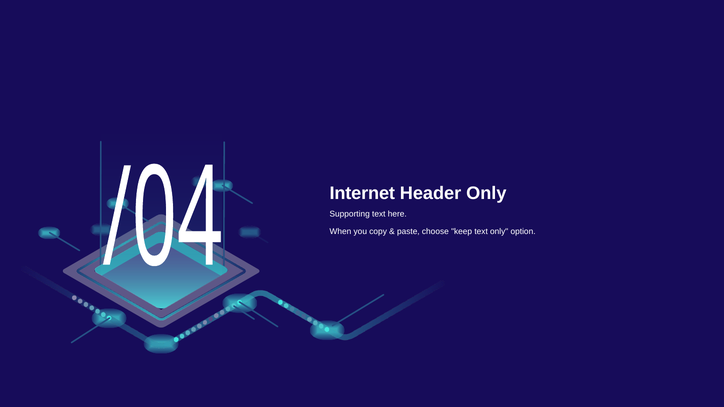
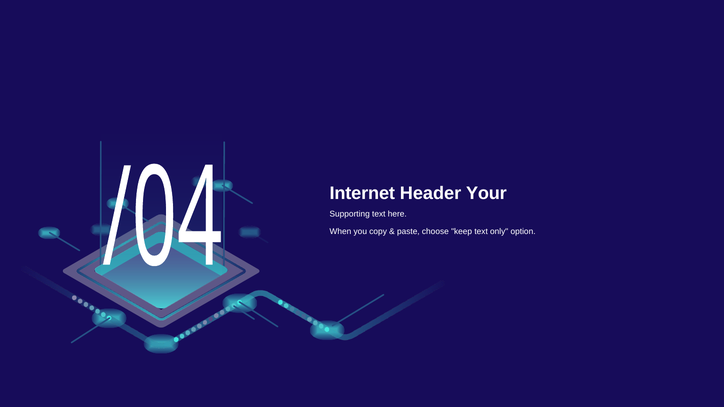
Header Only: Only -> Your
